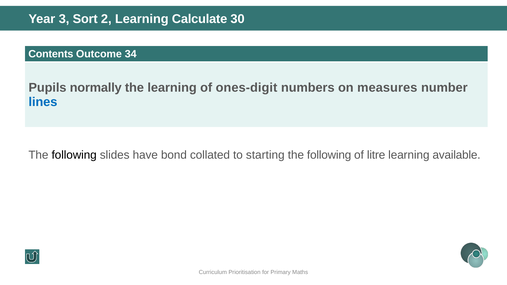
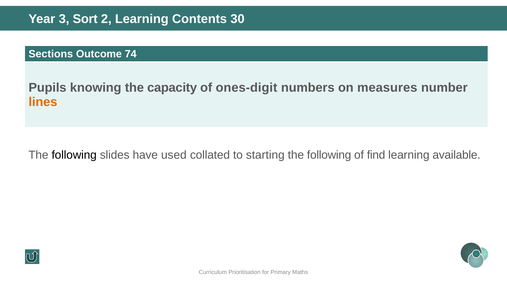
Calculate: Calculate -> Contents
Contents: Contents -> Sections
34: 34 -> 74
normally: normally -> knowing
the learning: learning -> capacity
lines colour: blue -> orange
bond: bond -> used
litre: litre -> find
